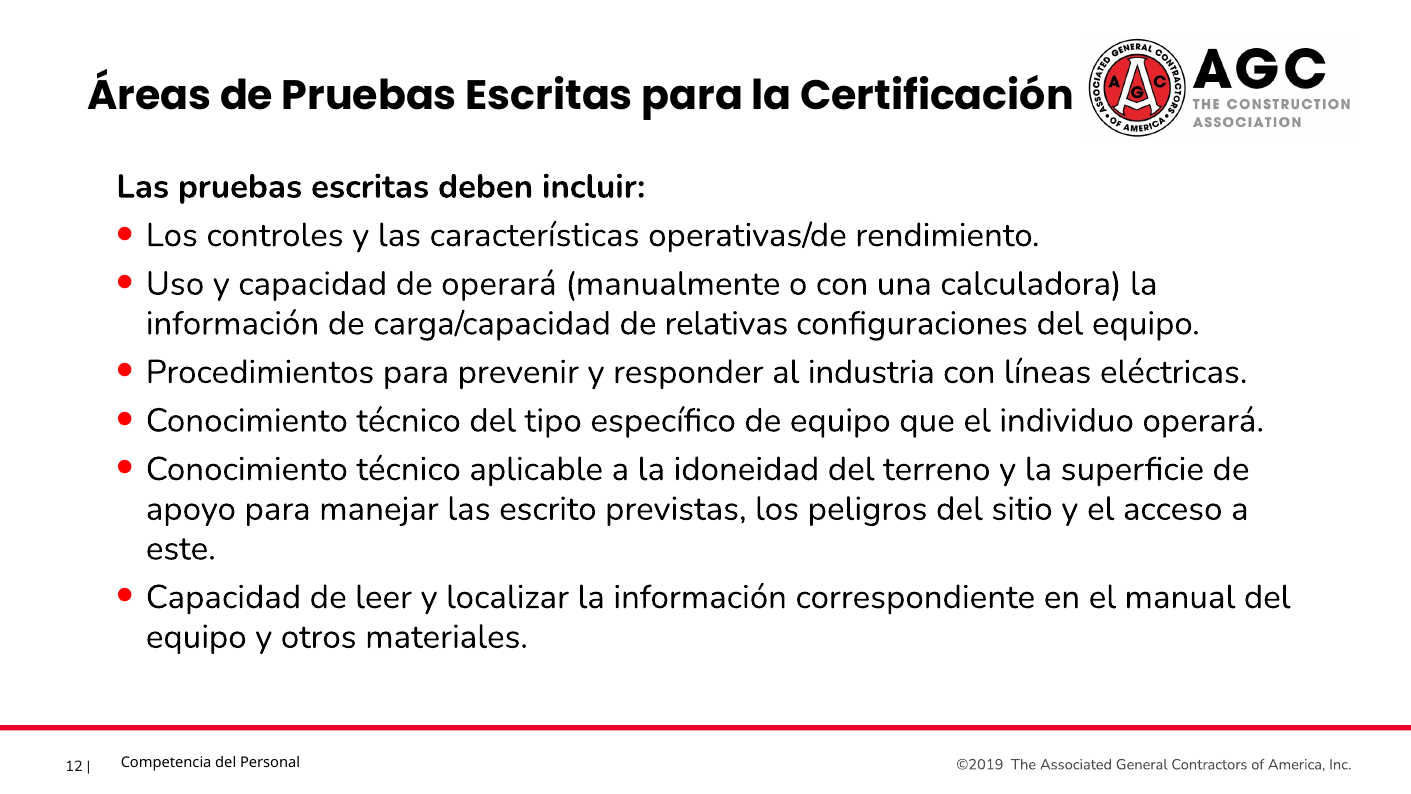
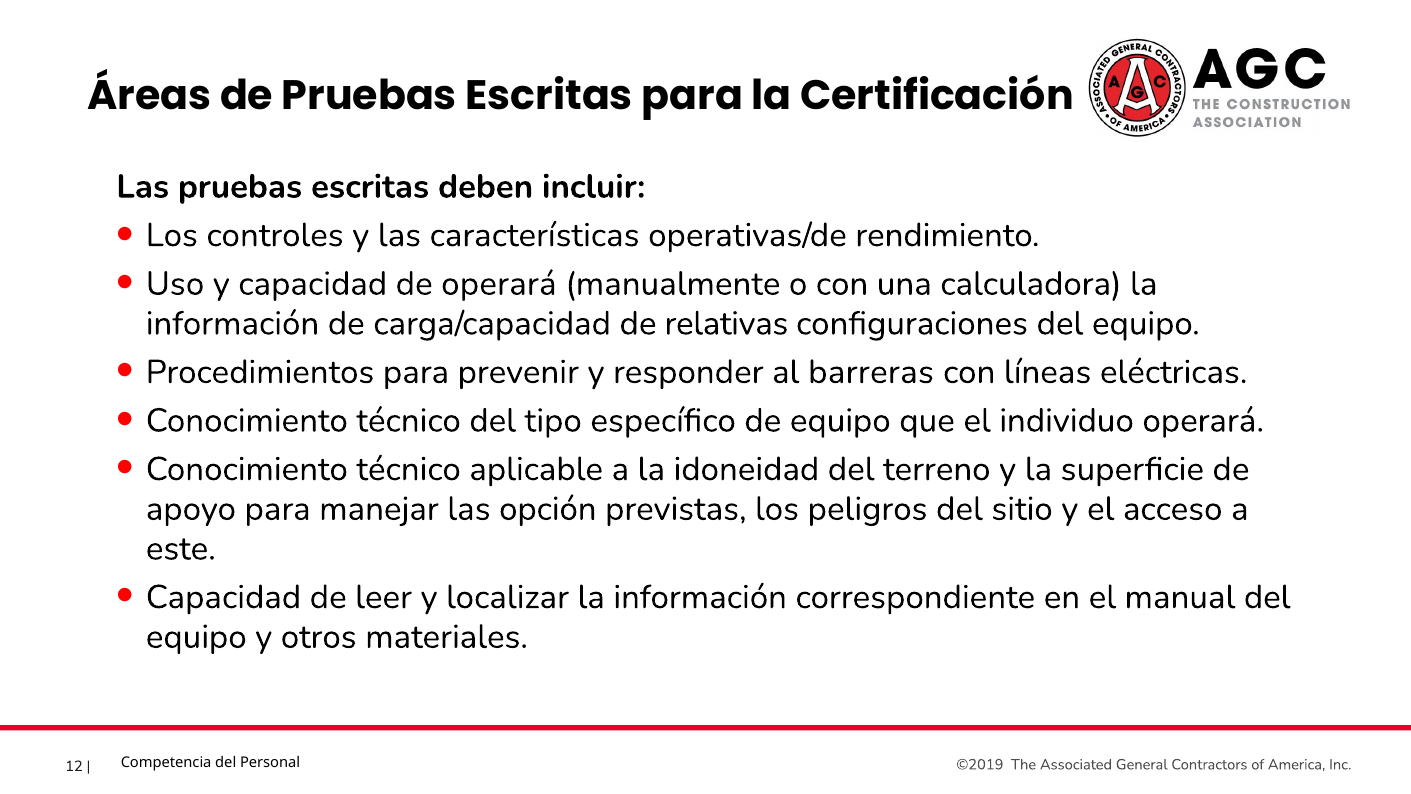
industria: industria -> barreras
escrito: escrito -> opción
